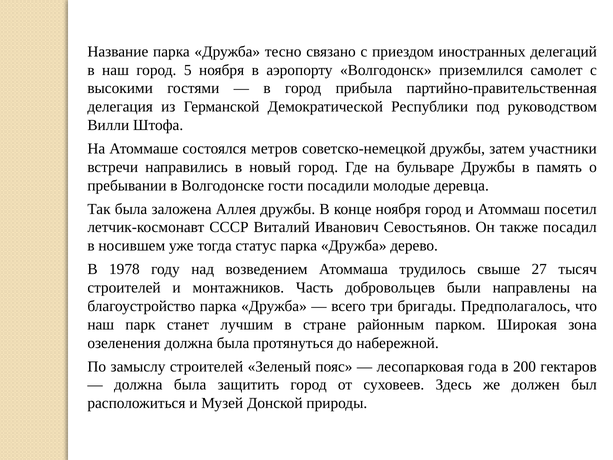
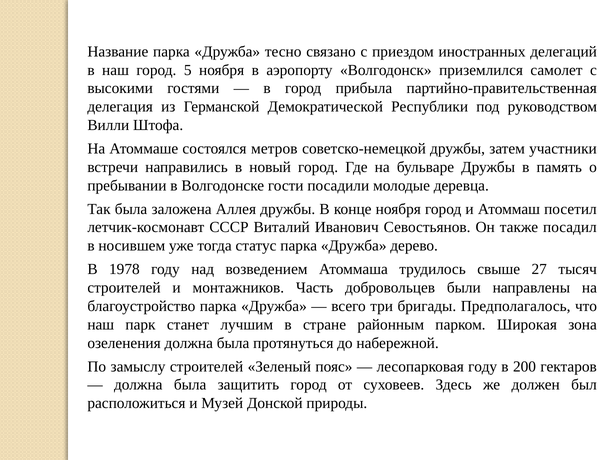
лесопарковая года: года -> году
